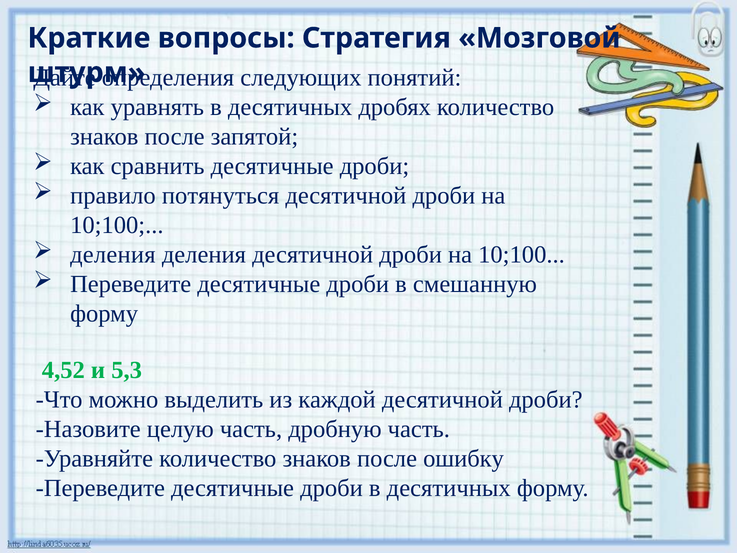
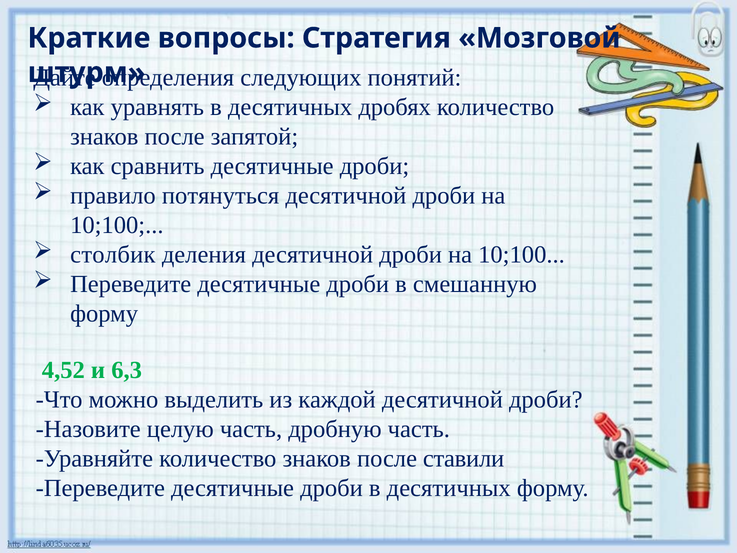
деления at (113, 254): деления -> столбик
5,3: 5,3 -> 6,3
ошибку: ошибку -> ставили
